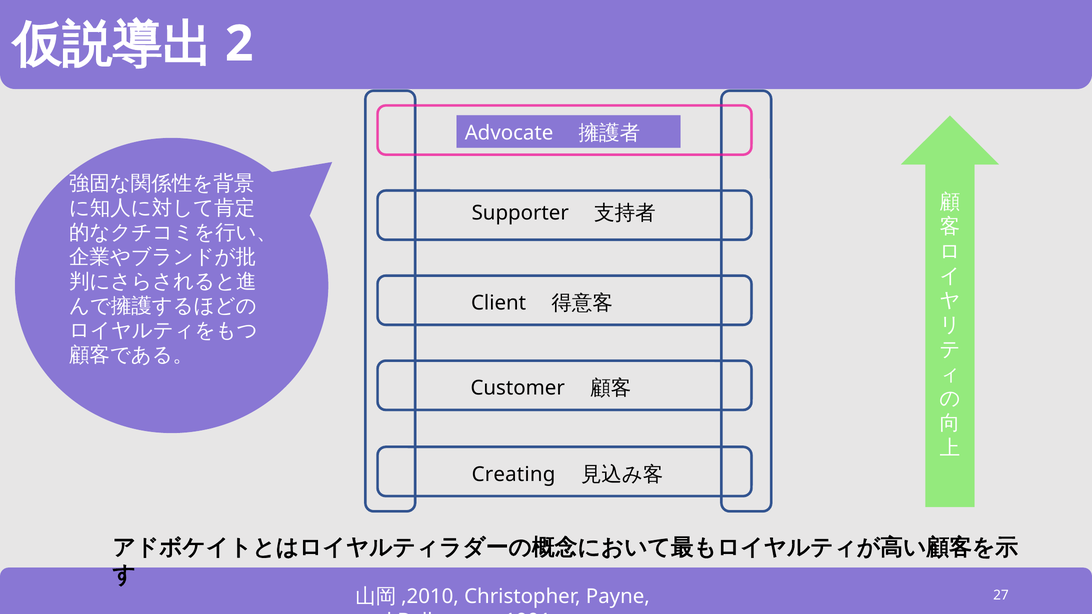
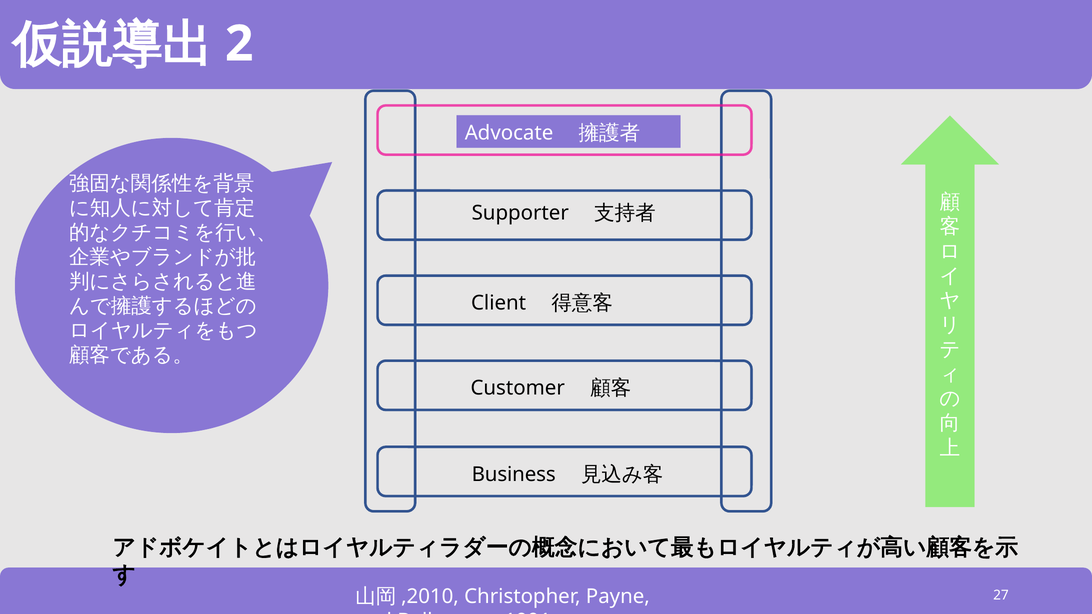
Creating: Creating -> Business
